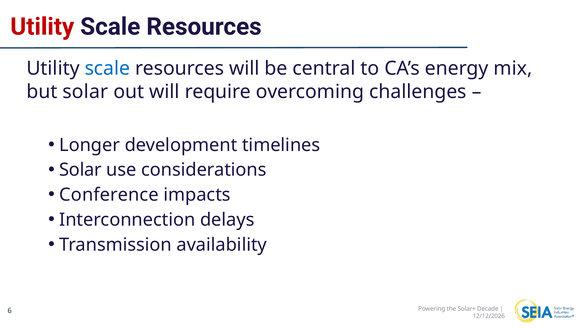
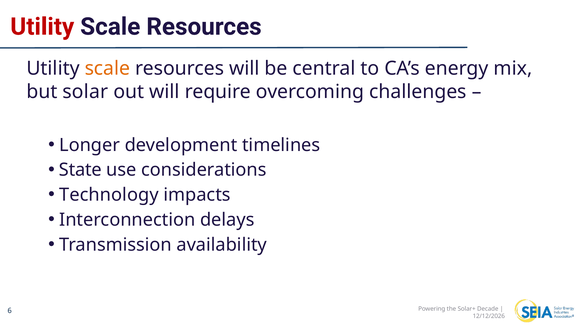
scale at (107, 68) colour: blue -> orange
Solar at (80, 170): Solar -> State
Conference: Conference -> Technology
